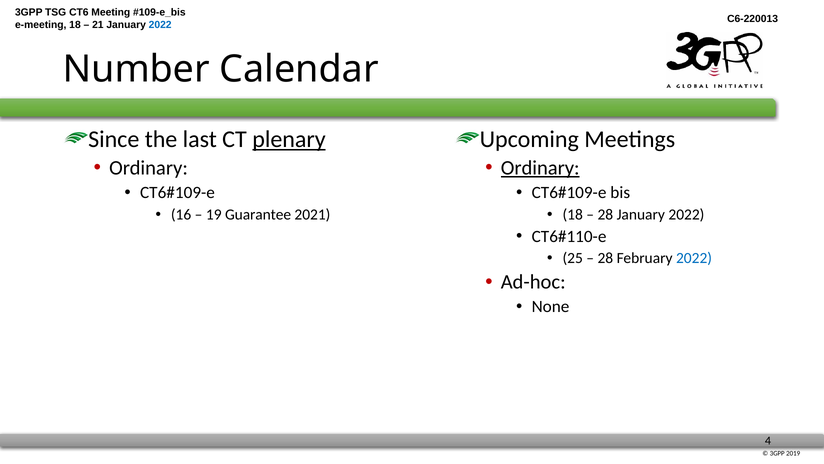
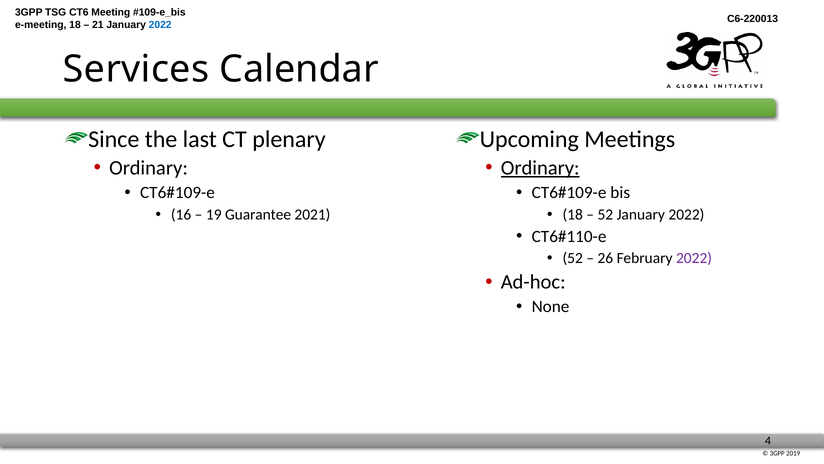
Number: Number -> Services
plenary underline: present -> none
28 at (605, 214): 28 -> 52
25 at (573, 258): 25 -> 52
28 at (605, 258): 28 -> 26
2022 at (694, 258) colour: blue -> purple
